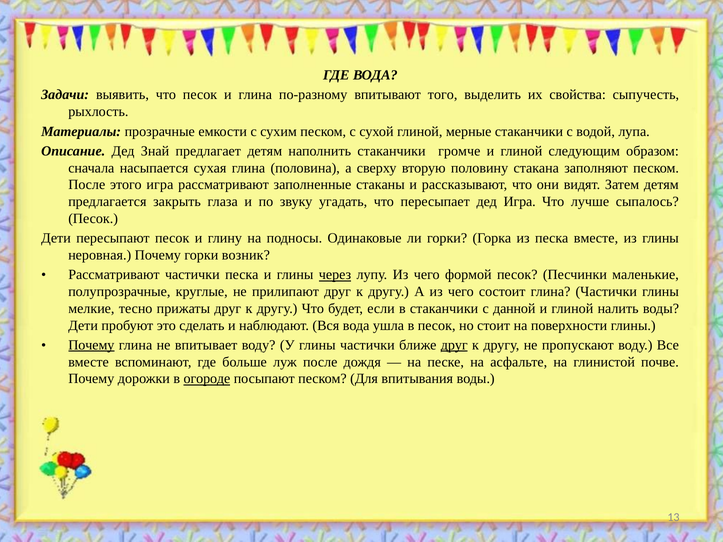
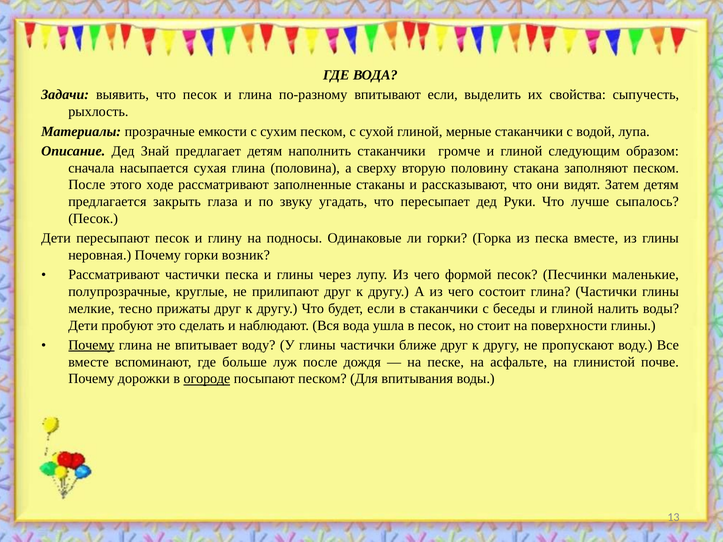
впитывают того: того -> если
этого игра: игра -> ходе
дед Игра: Игра -> Руки
через underline: present -> none
данной: данной -> беседы
друг at (454, 345) underline: present -> none
